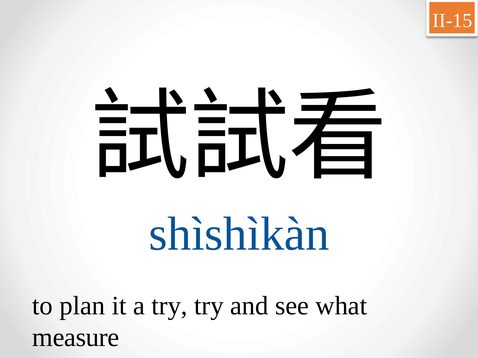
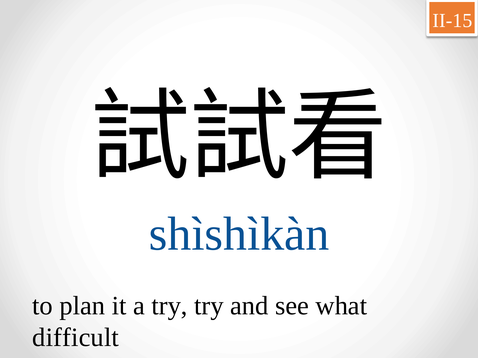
measure: measure -> difficult
